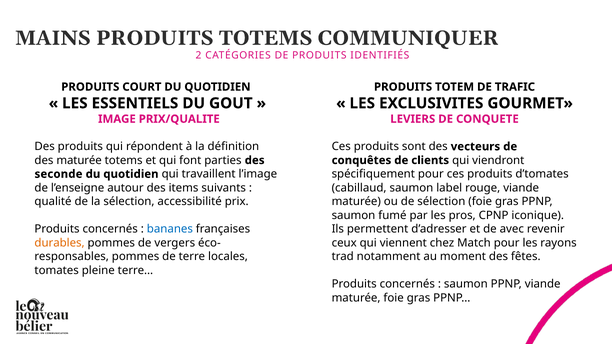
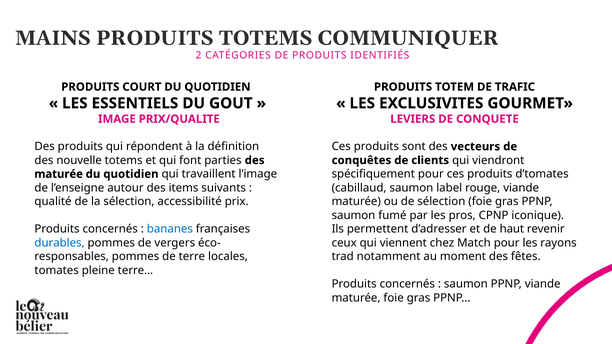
des maturée: maturée -> nouvelle
seconde at (58, 174): seconde -> maturée
avec: avec -> haut
durables colour: orange -> blue
